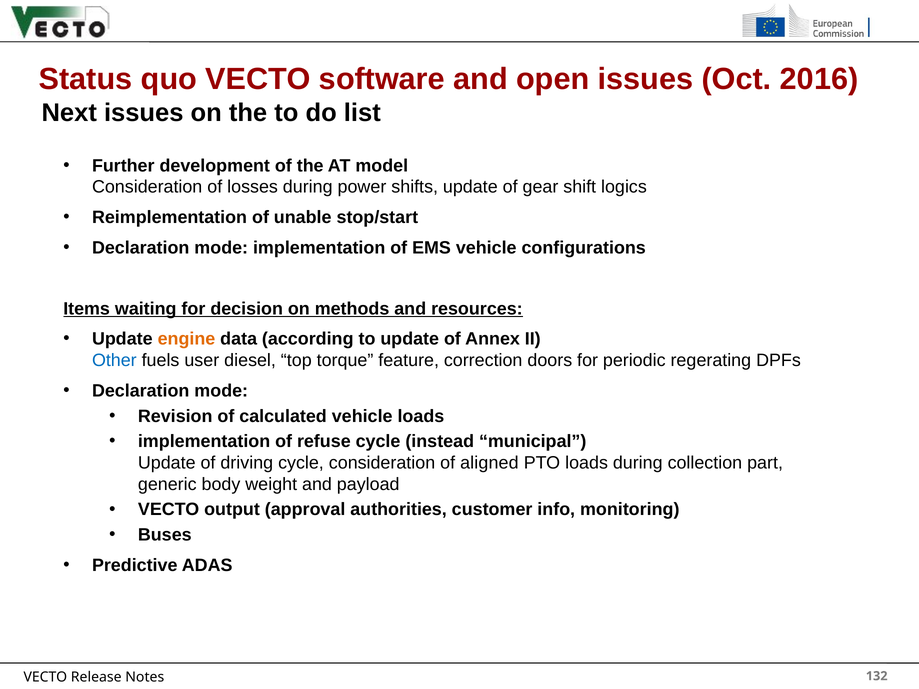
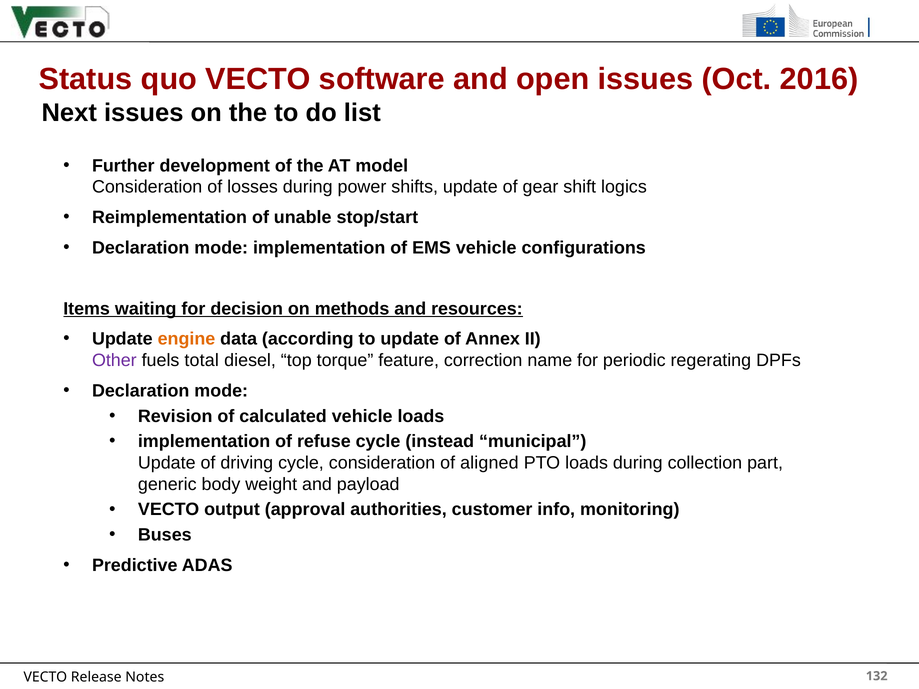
Other colour: blue -> purple
user: user -> total
doors: doors -> name
